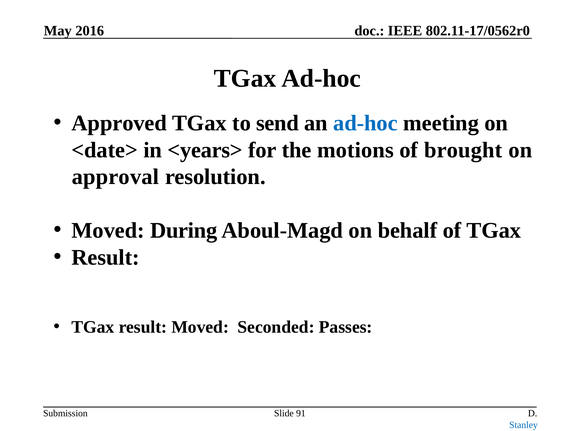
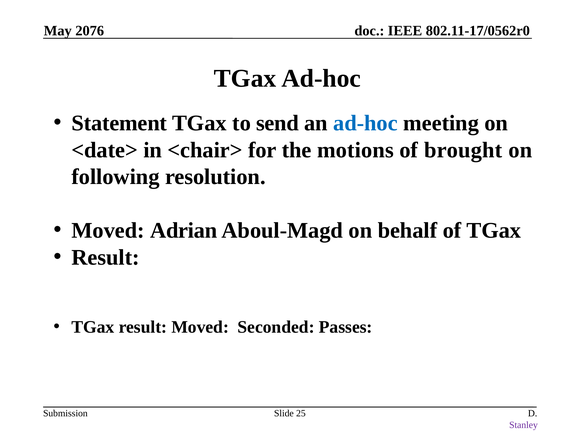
2016: 2016 -> 2076
Approved: Approved -> Statement
<years>: <years> -> <chair>
approval: approval -> following
During: During -> Adrian
91: 91 -> 25
Stanley colour: blue -> purple
